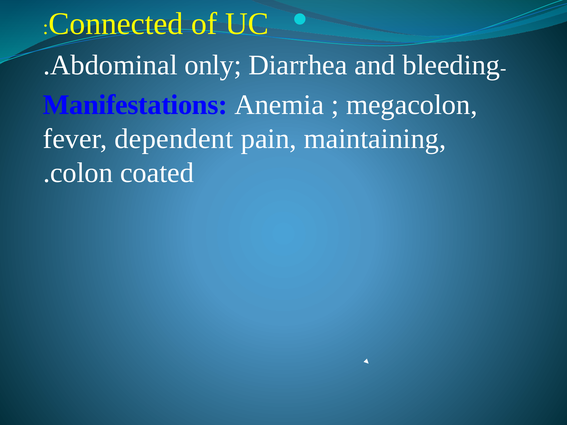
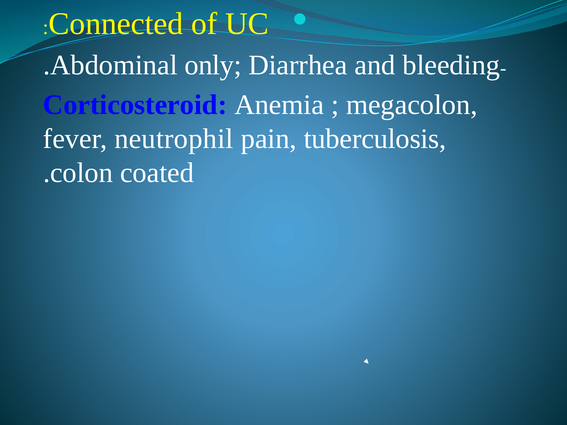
Manifestations: Manifestations -> Corticosteroid
dependent: dependent -> neutrophil
maintaining: maintaining -> tuberculosis
